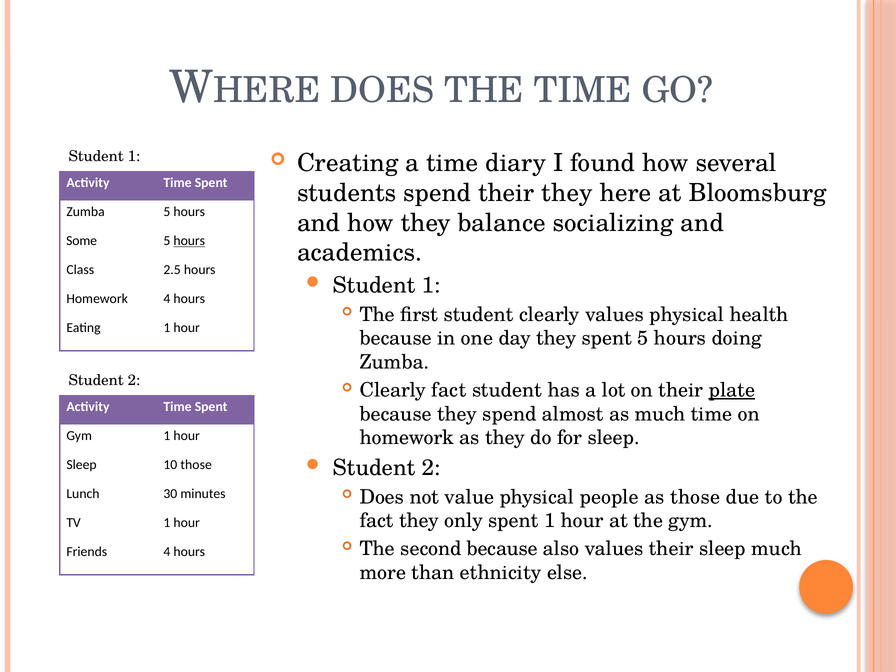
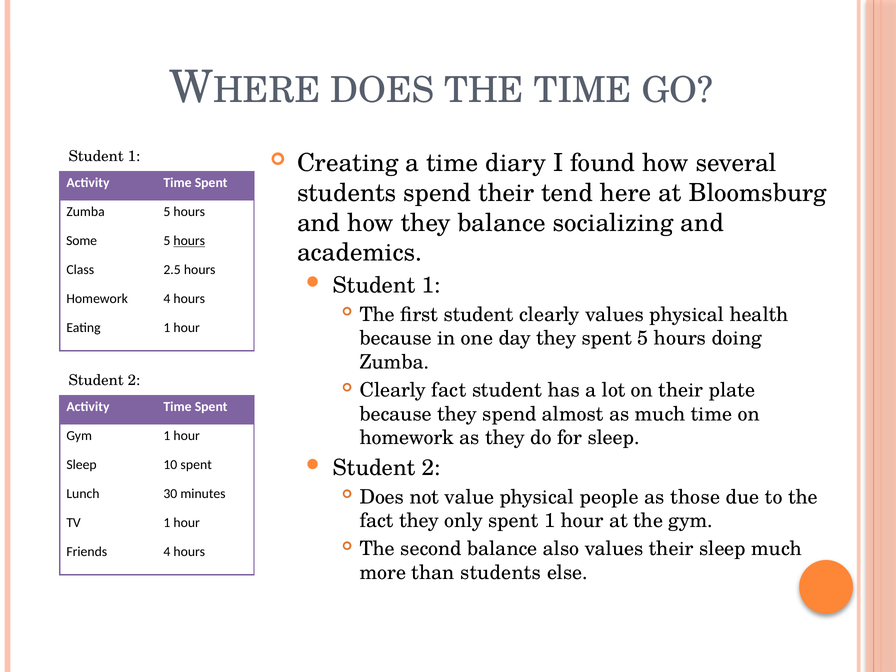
their they: they -> tend
plate underline: present -> none
10 those: those -> spent
second because: because -> balance
than ethnicity: ethnicity -> students
